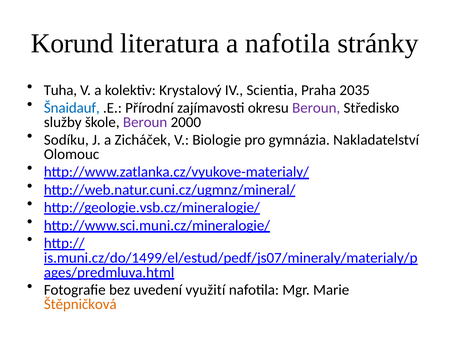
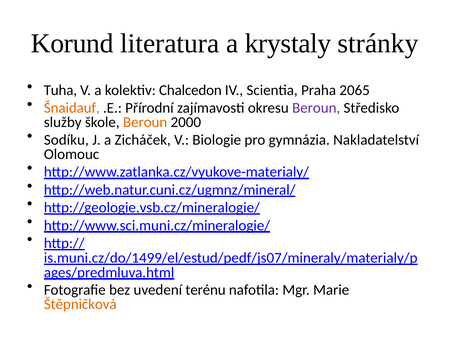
a nafotila: nafotila -> krystaly
Krystalový: Krystalový -> Chalcedon
2035: 2035 -> 2065
Šnaidauf colour: blue -> orange
Beroun at (145, 122) colour: purple -> orange
využití: využití -> terénu
